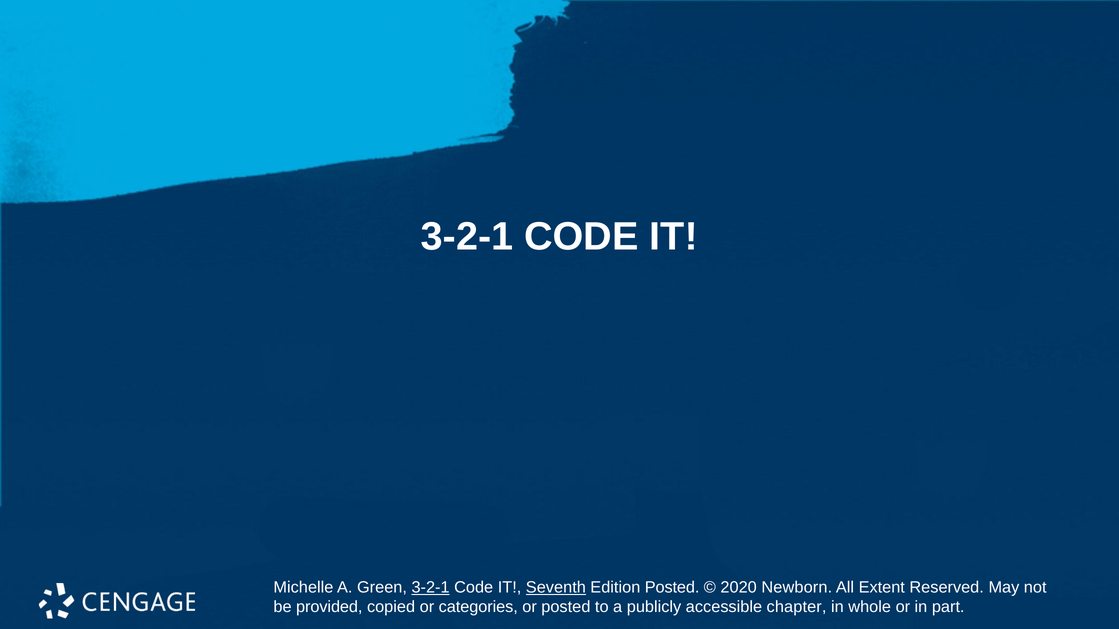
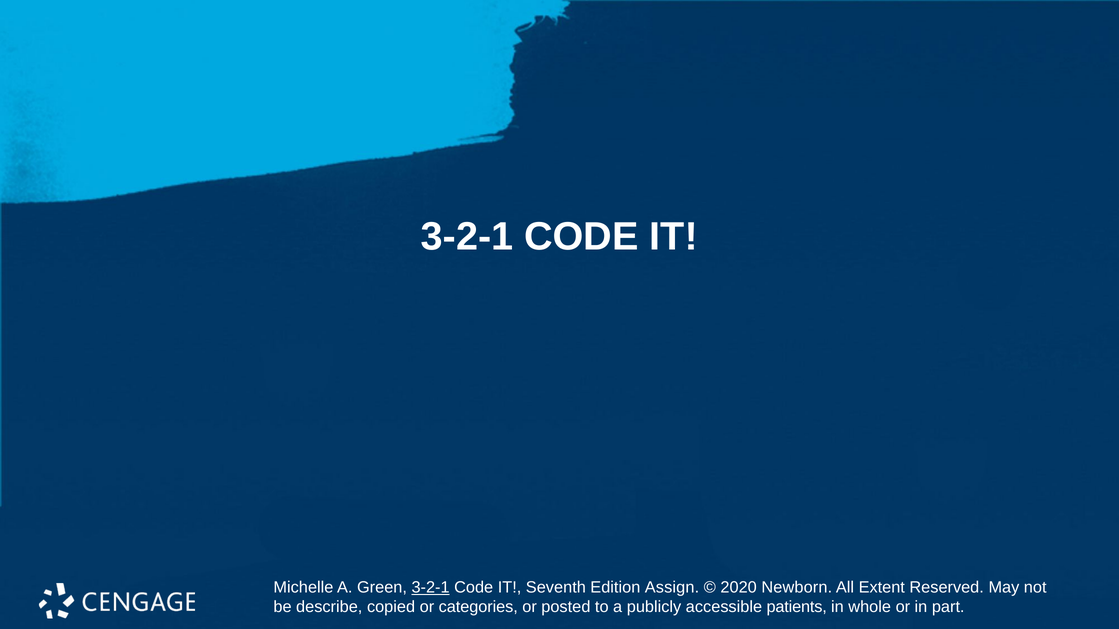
Seventh underline: present -> none
Edition Posted: Posted -> Assign
provided: provided -> describe
chapter: chapter -> patients
